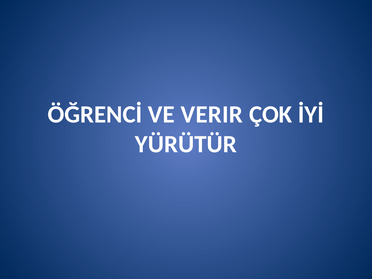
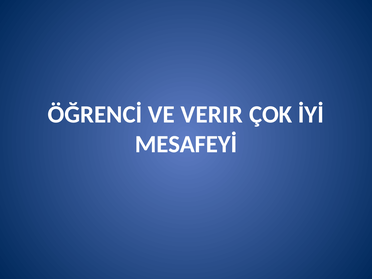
YÜRÜTÜR: YÜRÜTÜR -> MESAFEYİ
